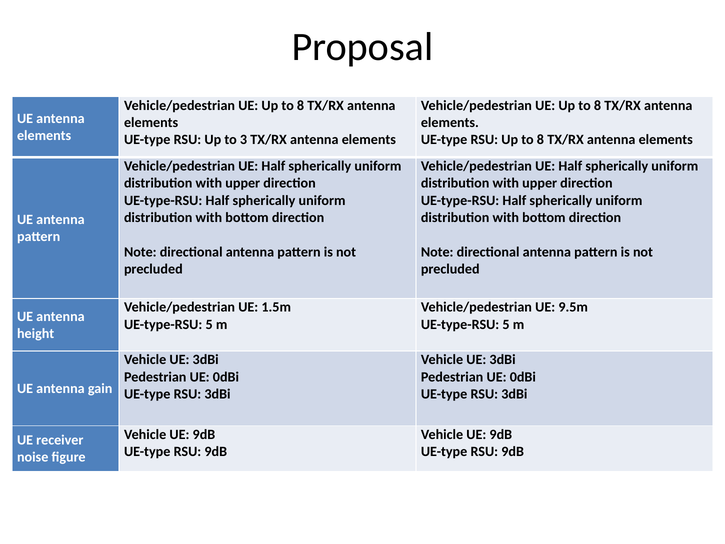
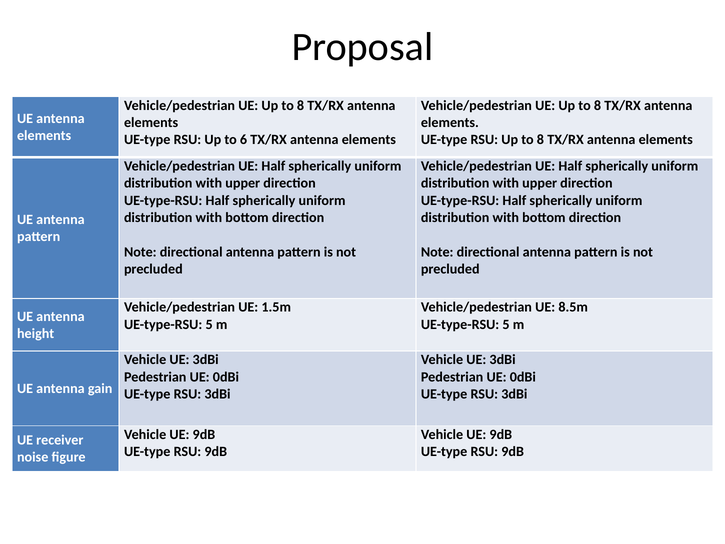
3: 3 -> 6
9.5m: 9.5m -> 8.5m
